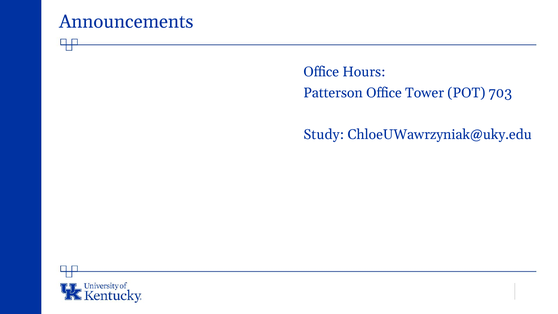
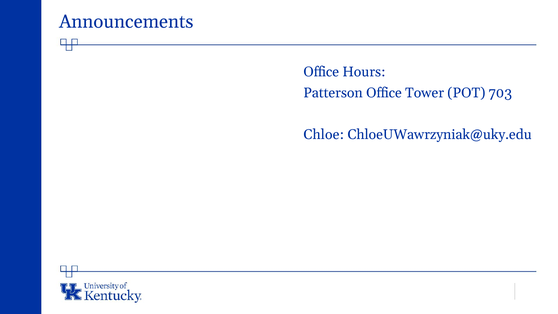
Study: Study -> Chloe
